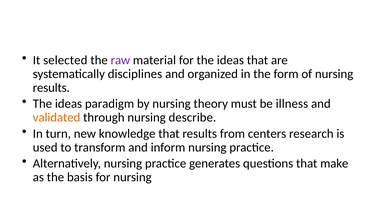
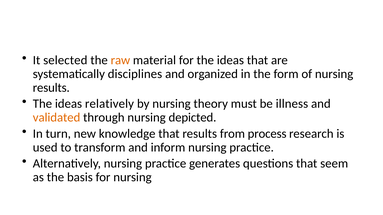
raw colour: purple -> orange
paradigm: paradigm -> relatively
describe: describe -> depicted
centers: centers -> process
make: make -> seem
